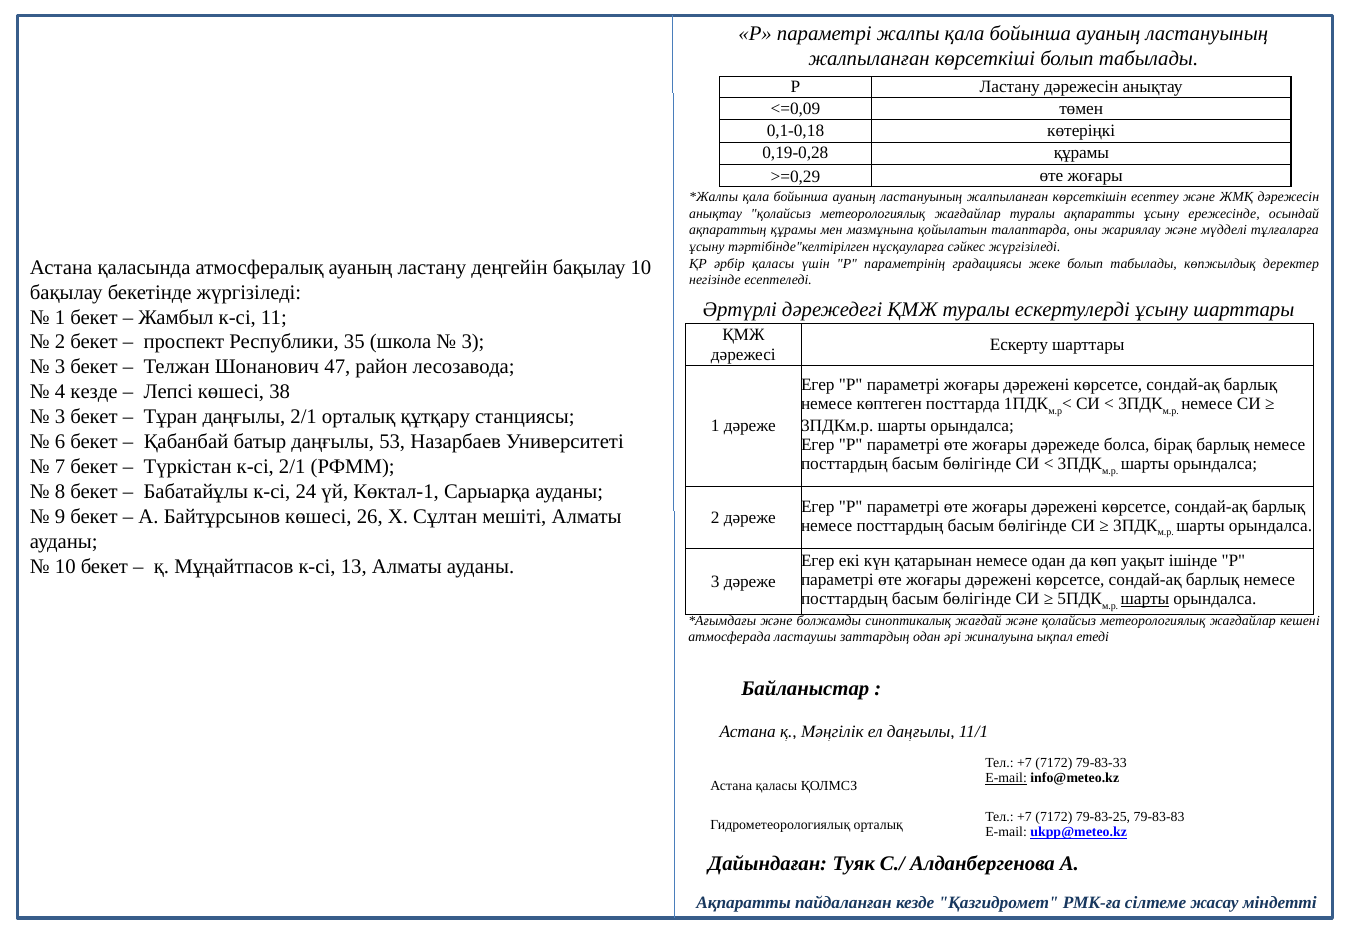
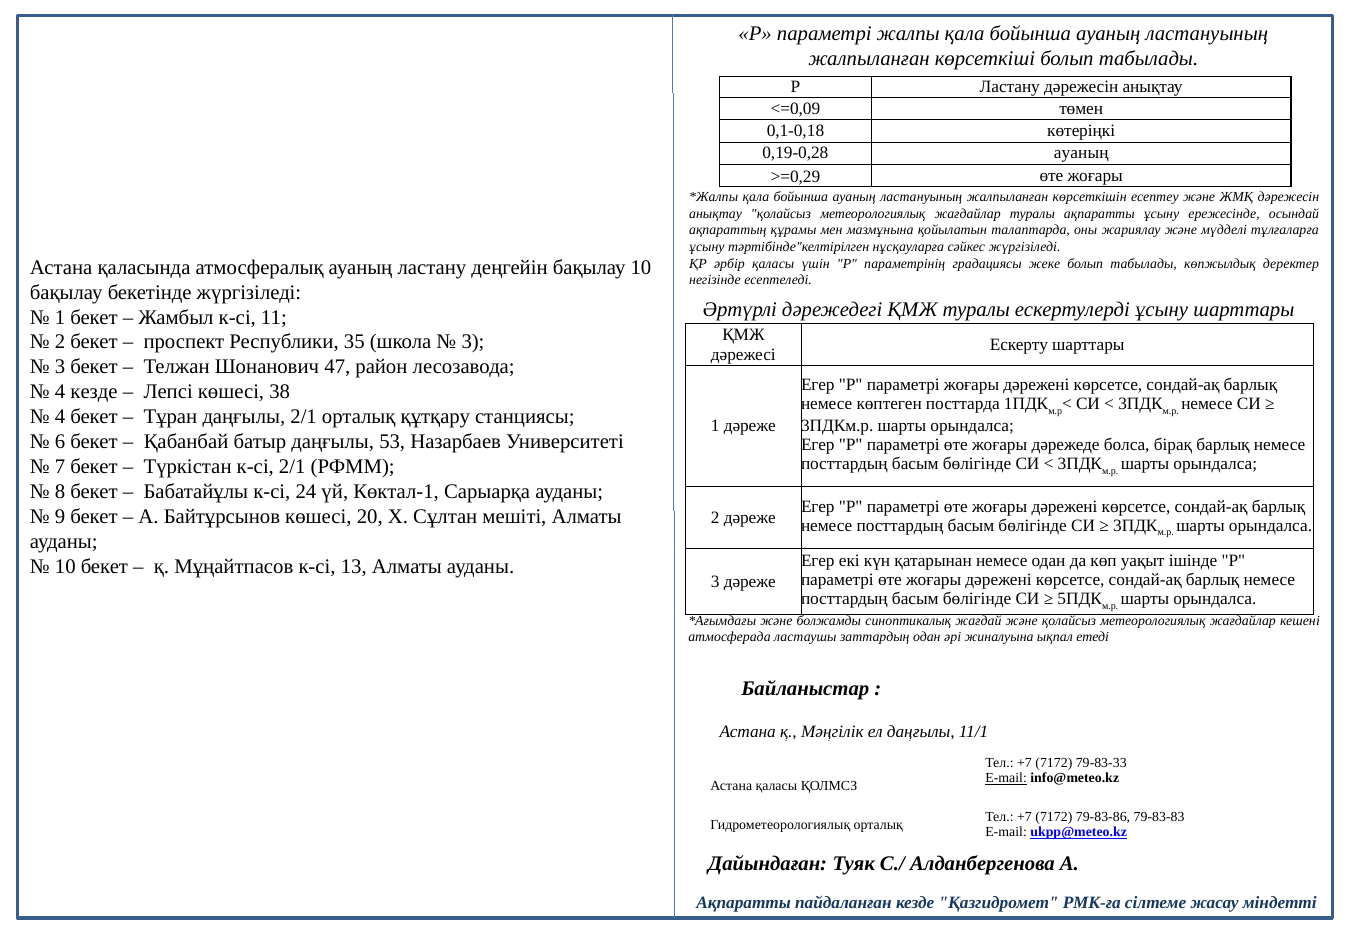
0,19-0,28 құрамы: құрамы -> ауаның
3 at (60, 417): 3 -> 4
26: 26 -> 20
шарты at (1145, 599) underline: present -> none
79-83-25: 79-83-25 -> 79-83-86
